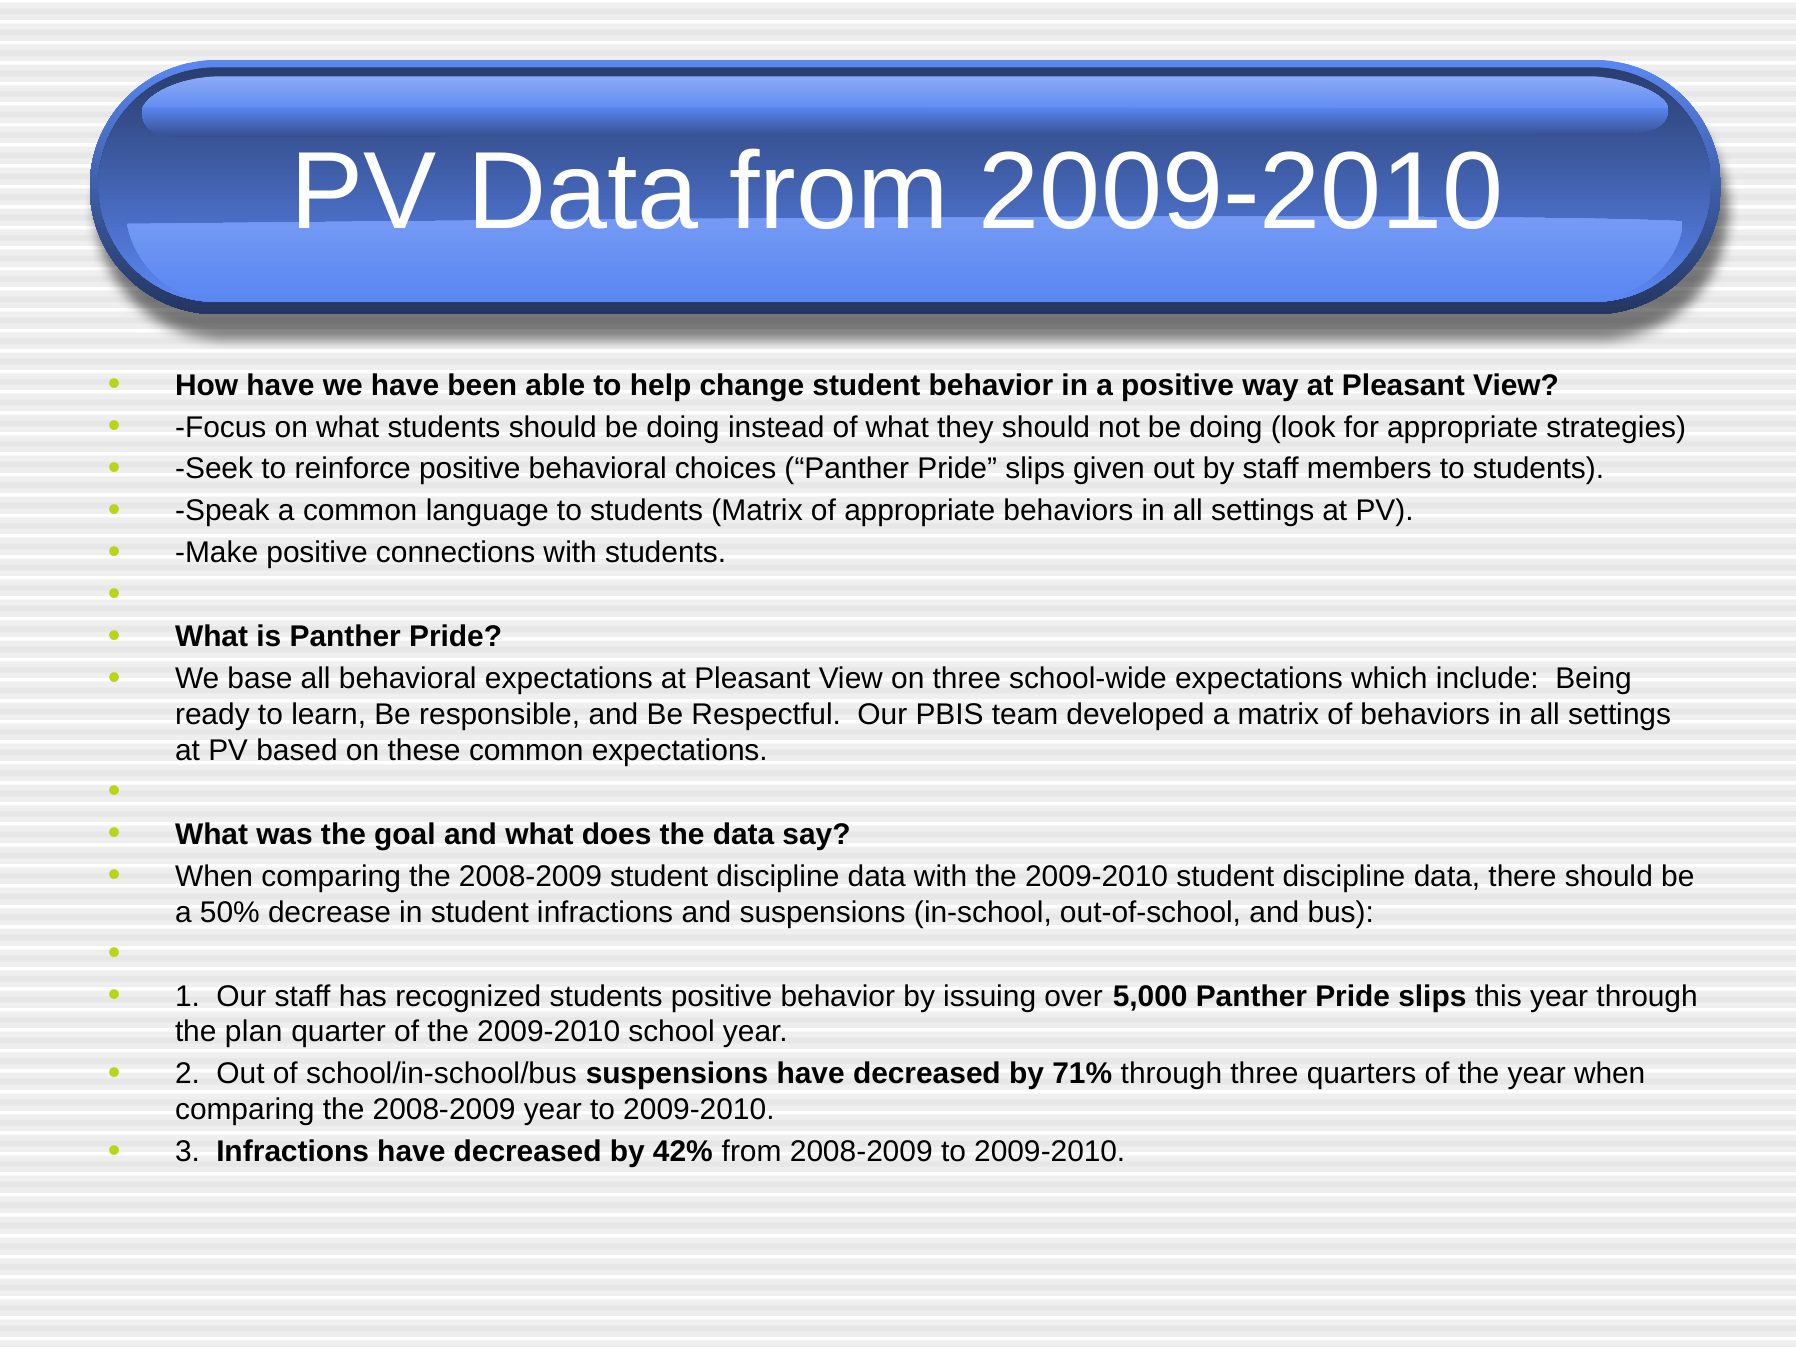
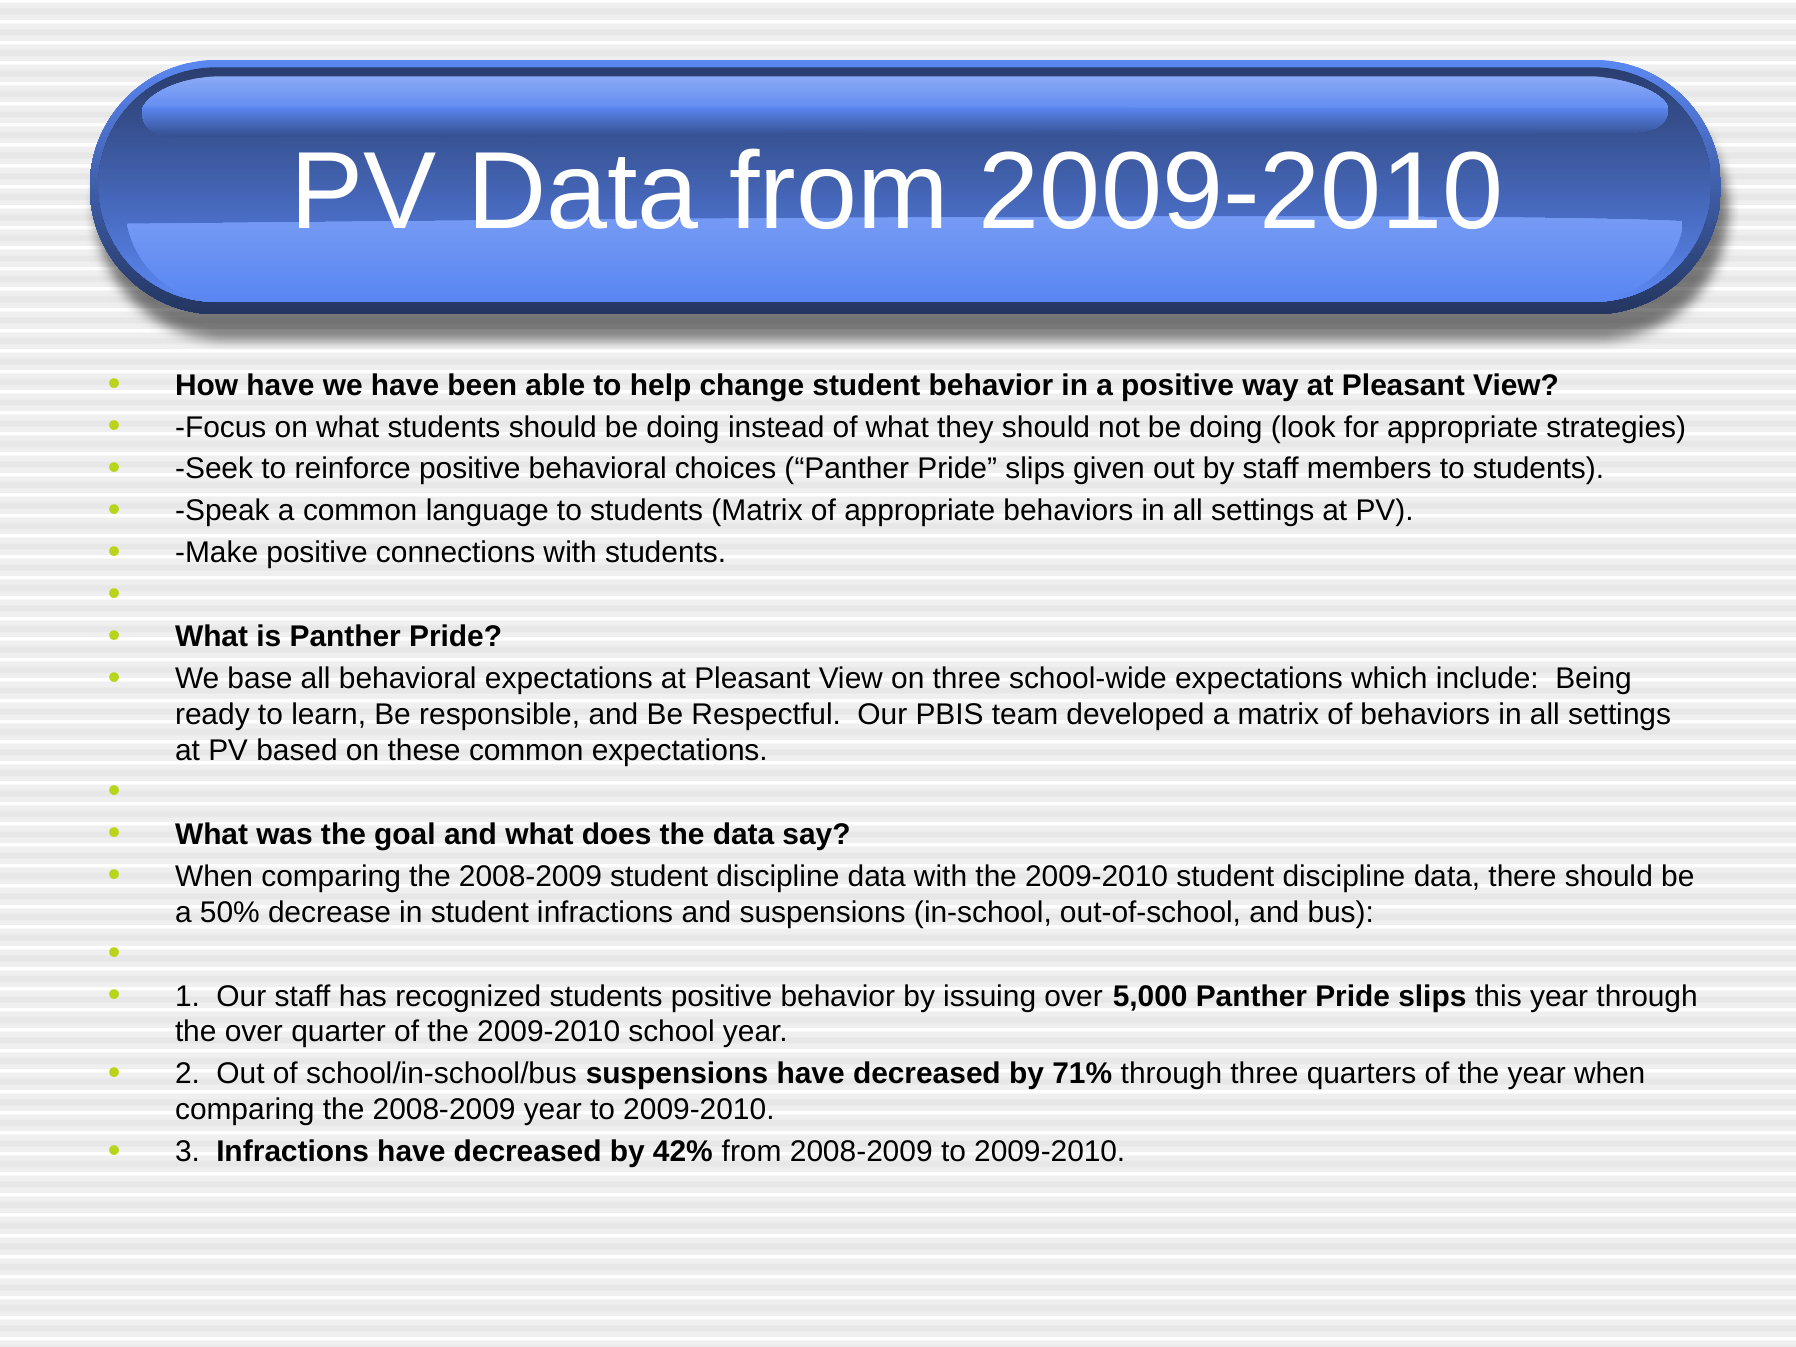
the plan: plan -> over
